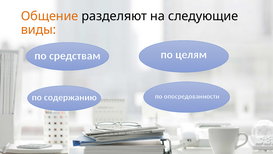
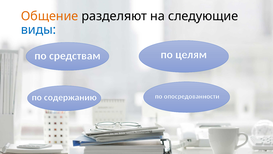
виды colour: orange -> blue
